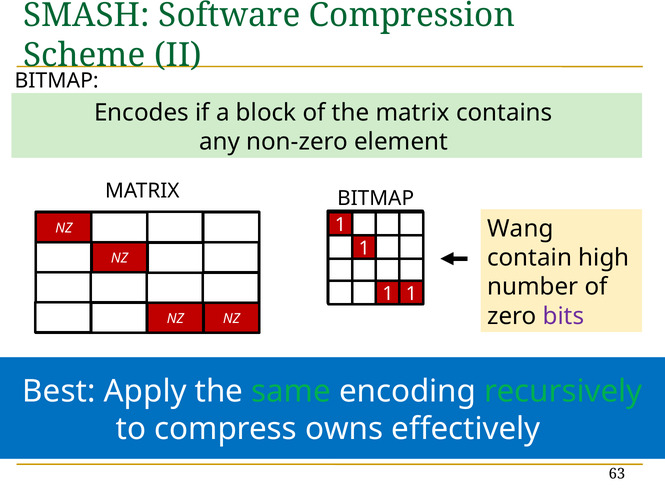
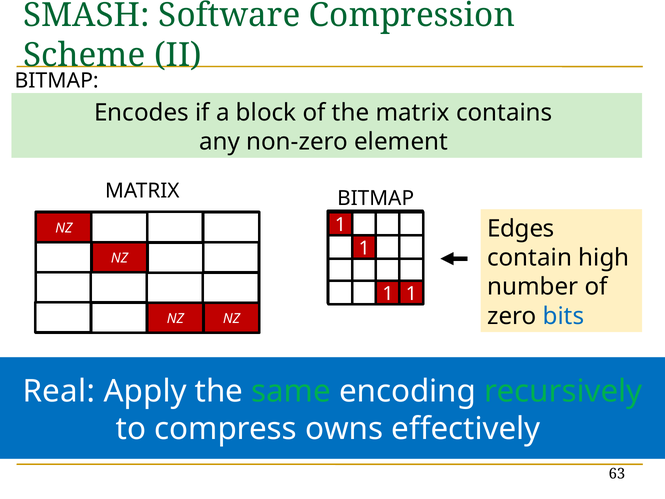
Wang: Wang -> Edges
bits colour: purple -> blue
Best: Best -> Real
